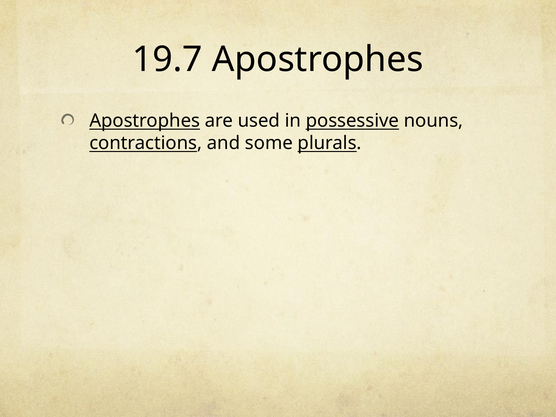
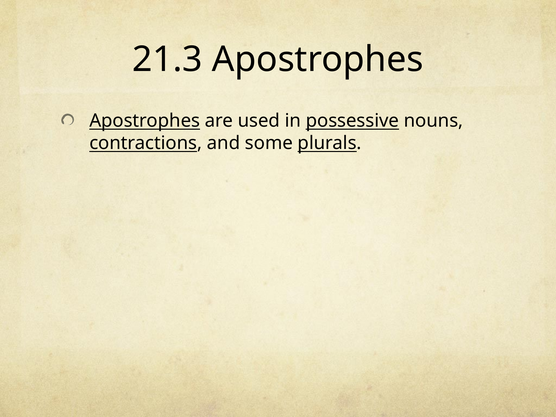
19.7: 19.7 -> 21.3
